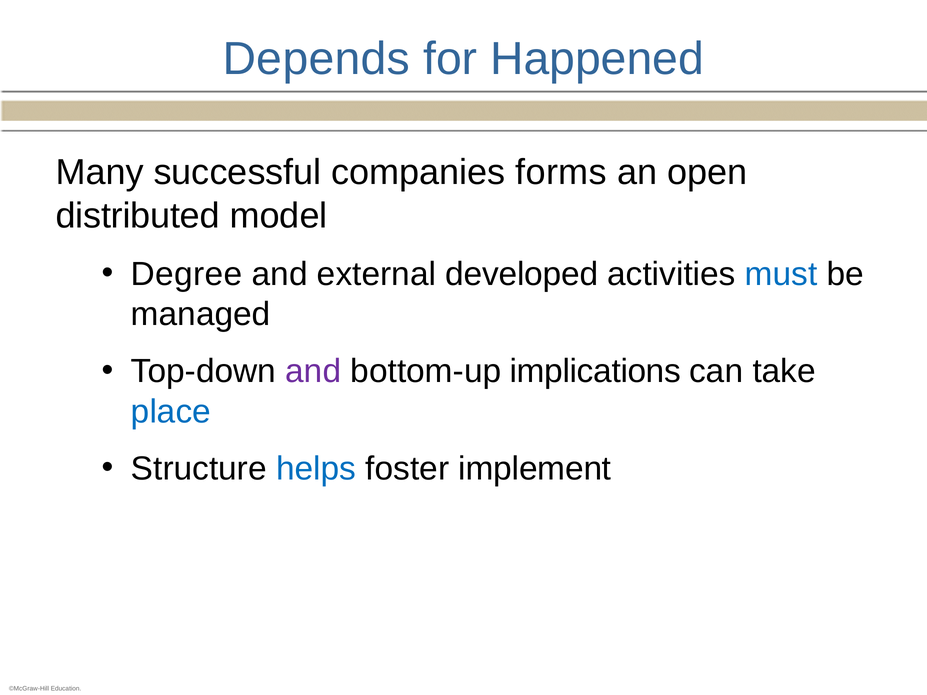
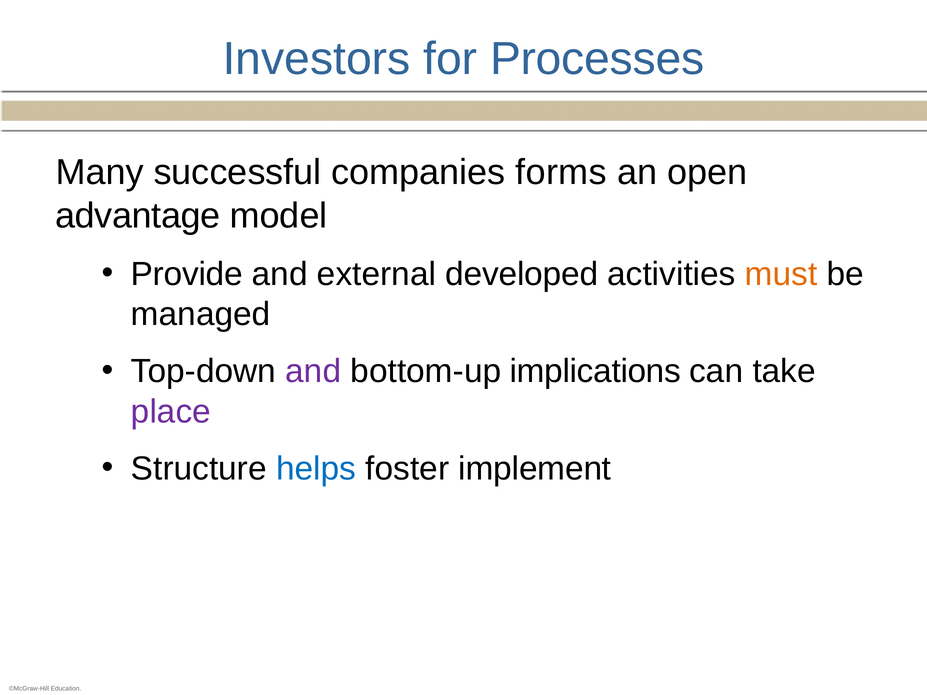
Depends: Depends -> Investors
Happened: Happened -> Processes
distributed: distributed -> advantage
Degree: Degree -> Provide
must colour: blue -> orange
place colour: blue -> purple
